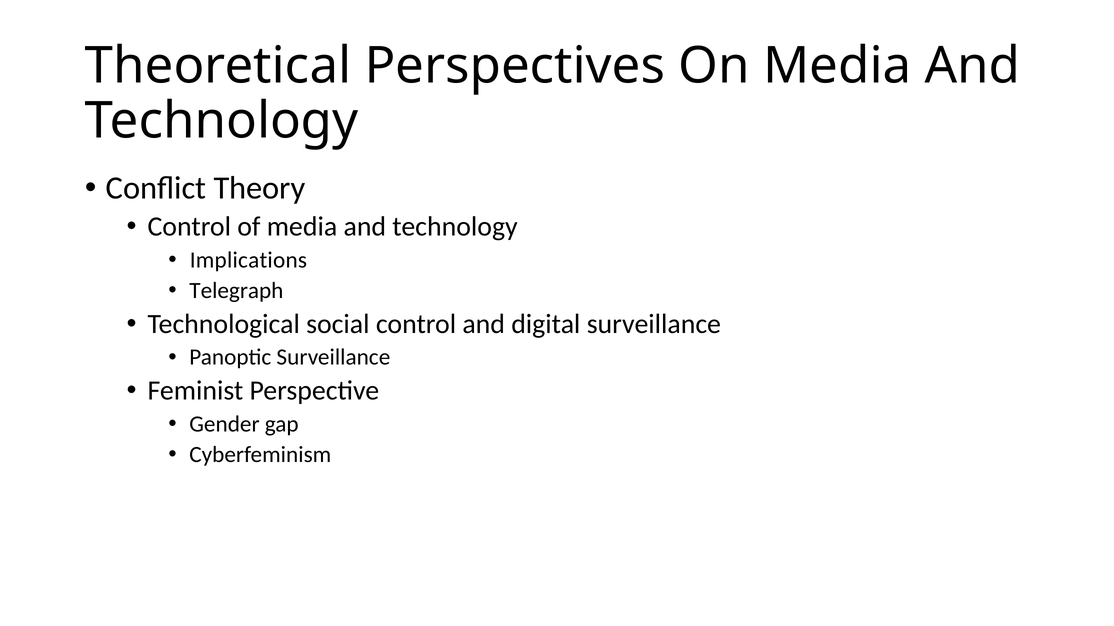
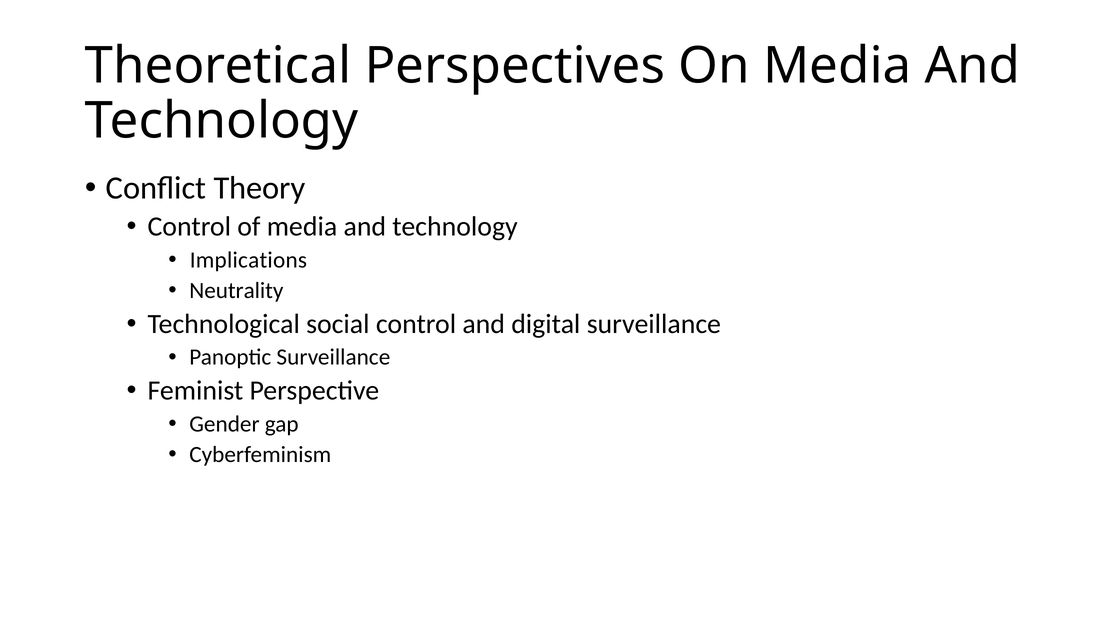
Telegraph: Telegraph -> Neutrality
